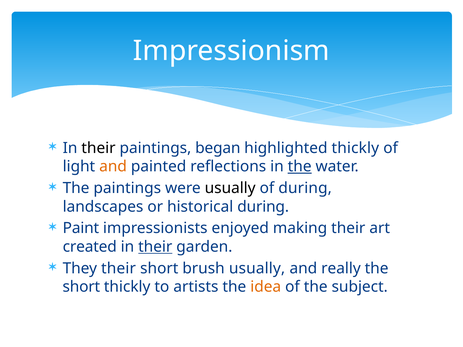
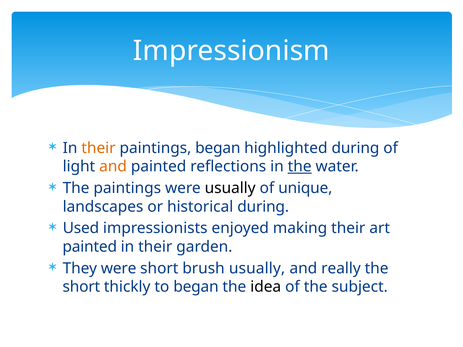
their at (98, 148) colour: black -> orange
highlighted thickly: thickly -> during
of during: during -> unique
Paint: Paint -> Used
created at (90, 247): created -> painted
their at (155, 247) underline: present -> none
They their: their -> were
to artists: artists -> began
idea colour: orange -> black
